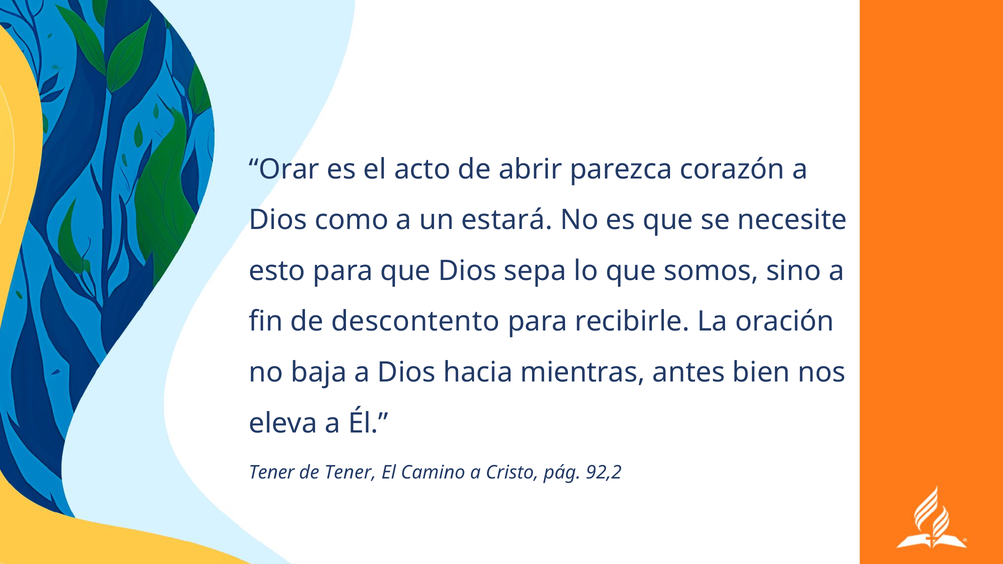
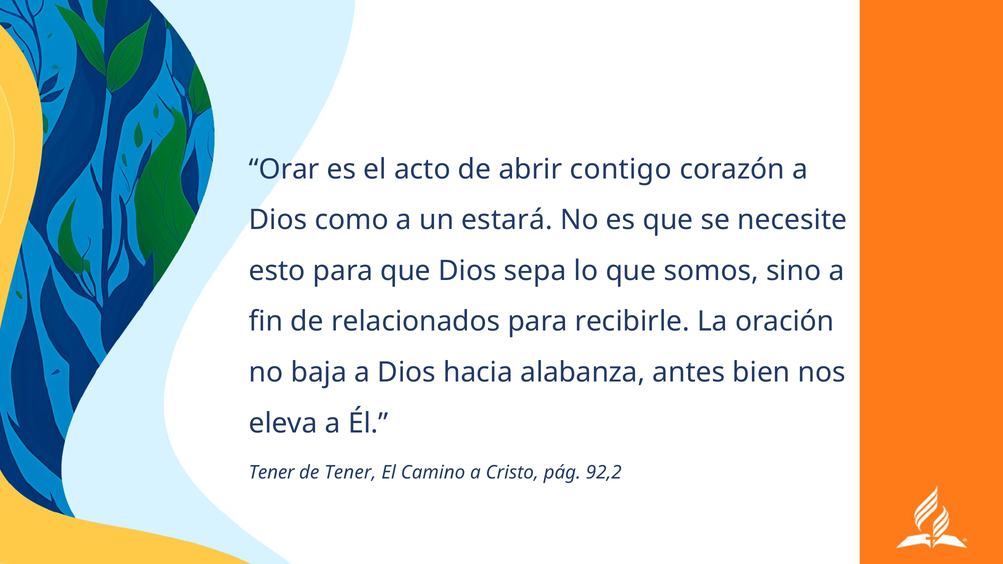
parezca: parezca -> contigo
descontento: descontento -> relacionados
mientras: mientras -> alabanza
